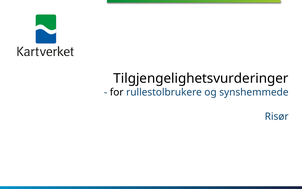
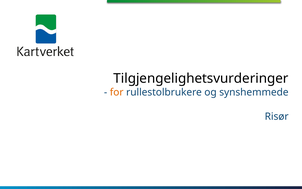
for colour: black -> orange
